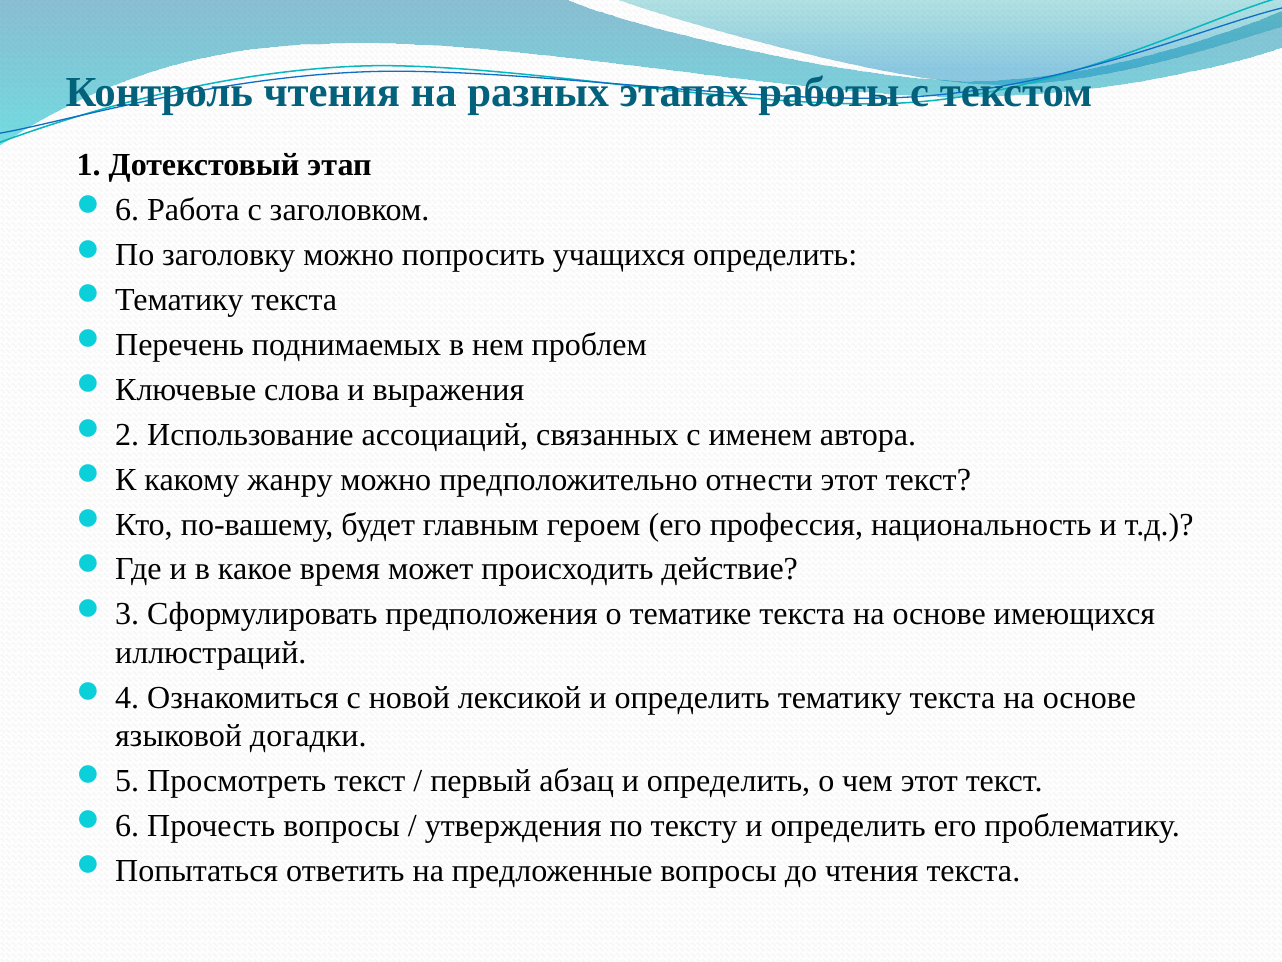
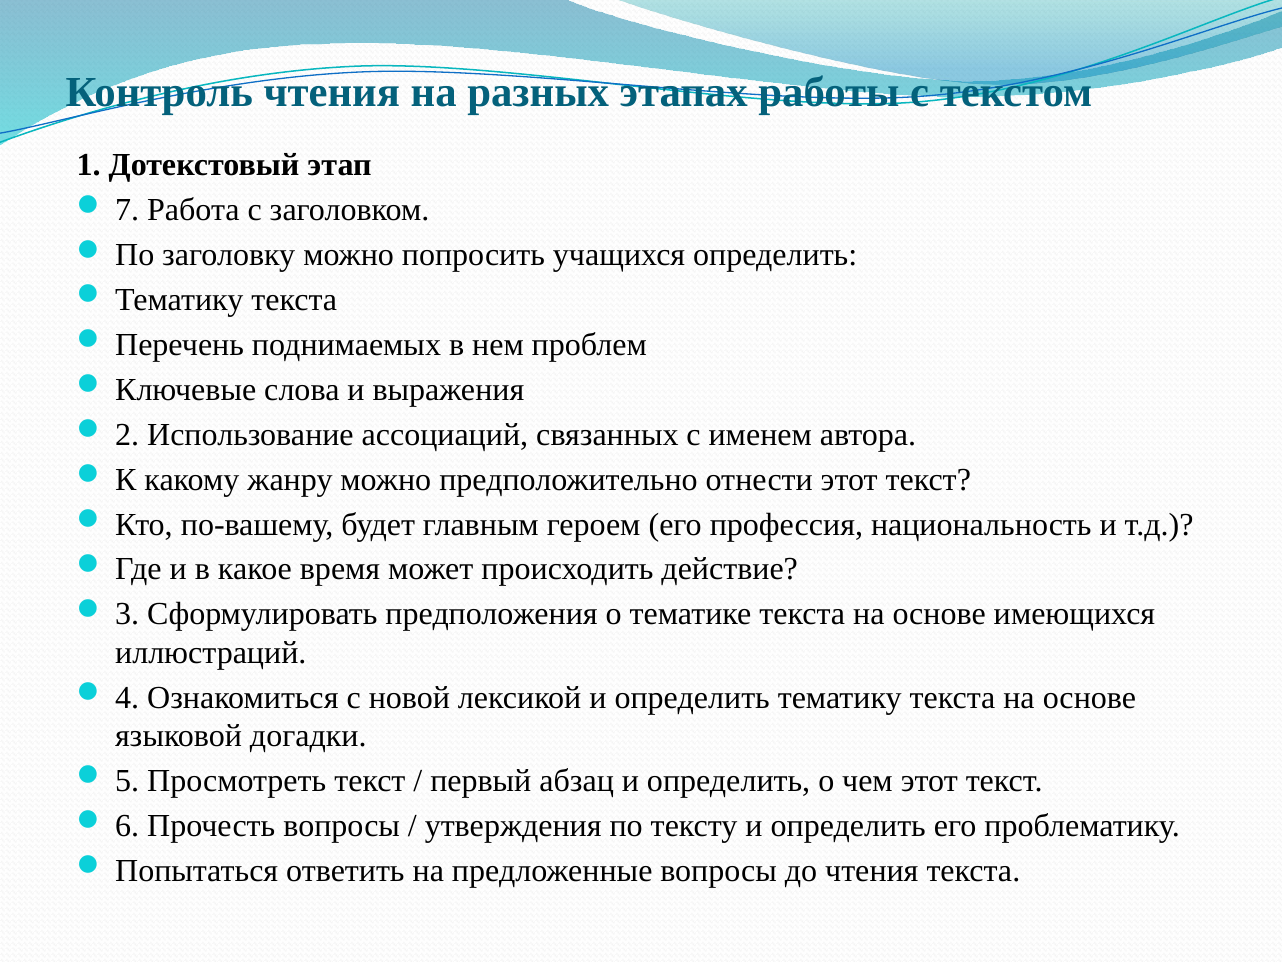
6 at (127, 210): 6 -> 7
